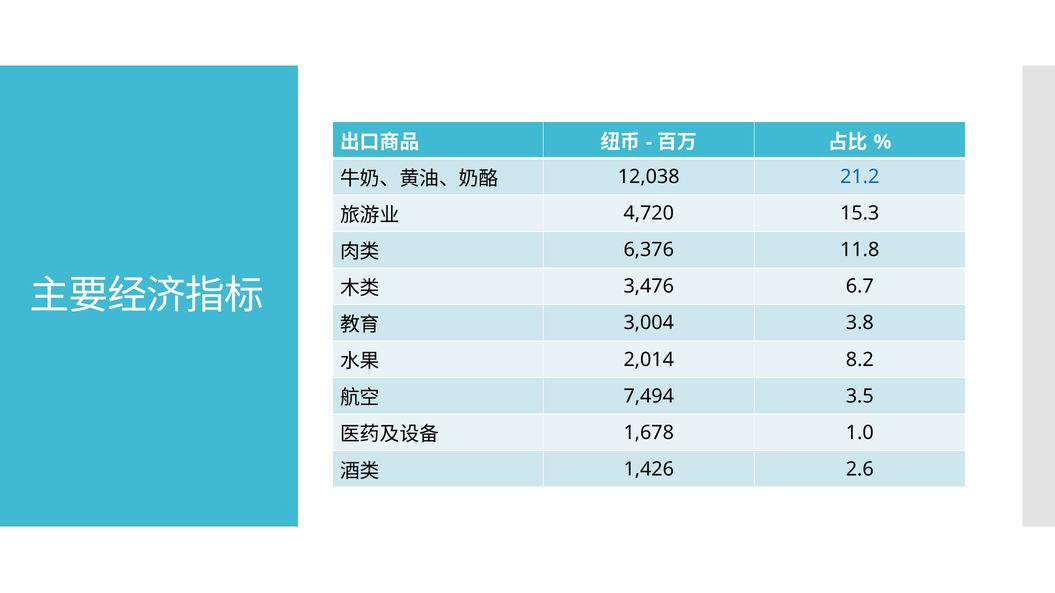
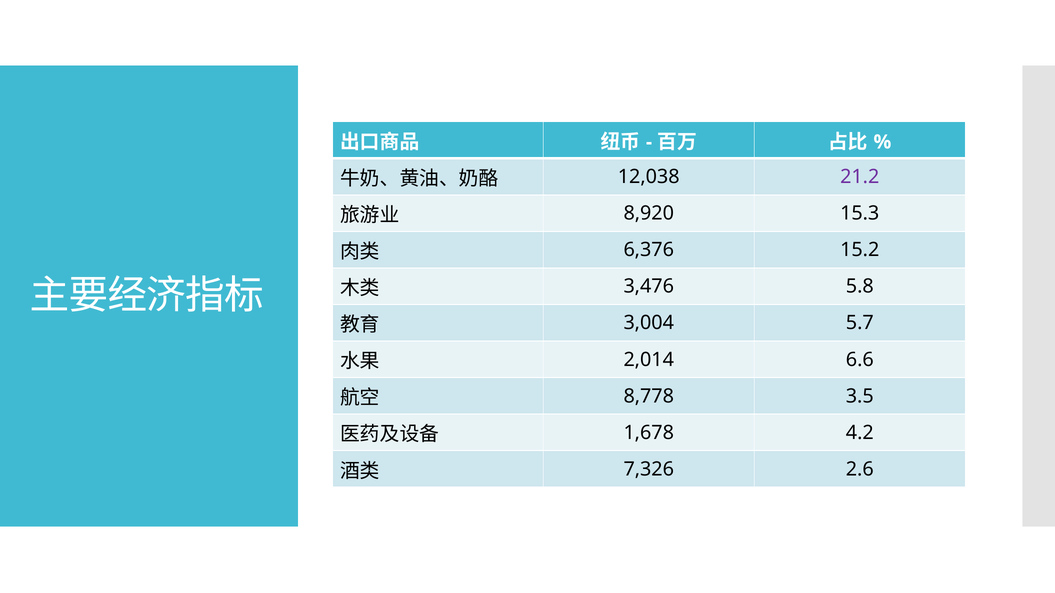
21.2 colour: blue -> purple
4,720: 4,720 -> 8,920
11.8: 11.8 -> 15.2
6.7: 6.7 -> 5.8
3.8: 3.8 -> 5.7
8.2: 8.2 -> 6.6
7,494: 7,494 -> 8,778
1.0: 1.0 -> 4.2
1,426: 1,426 -> 7,326
